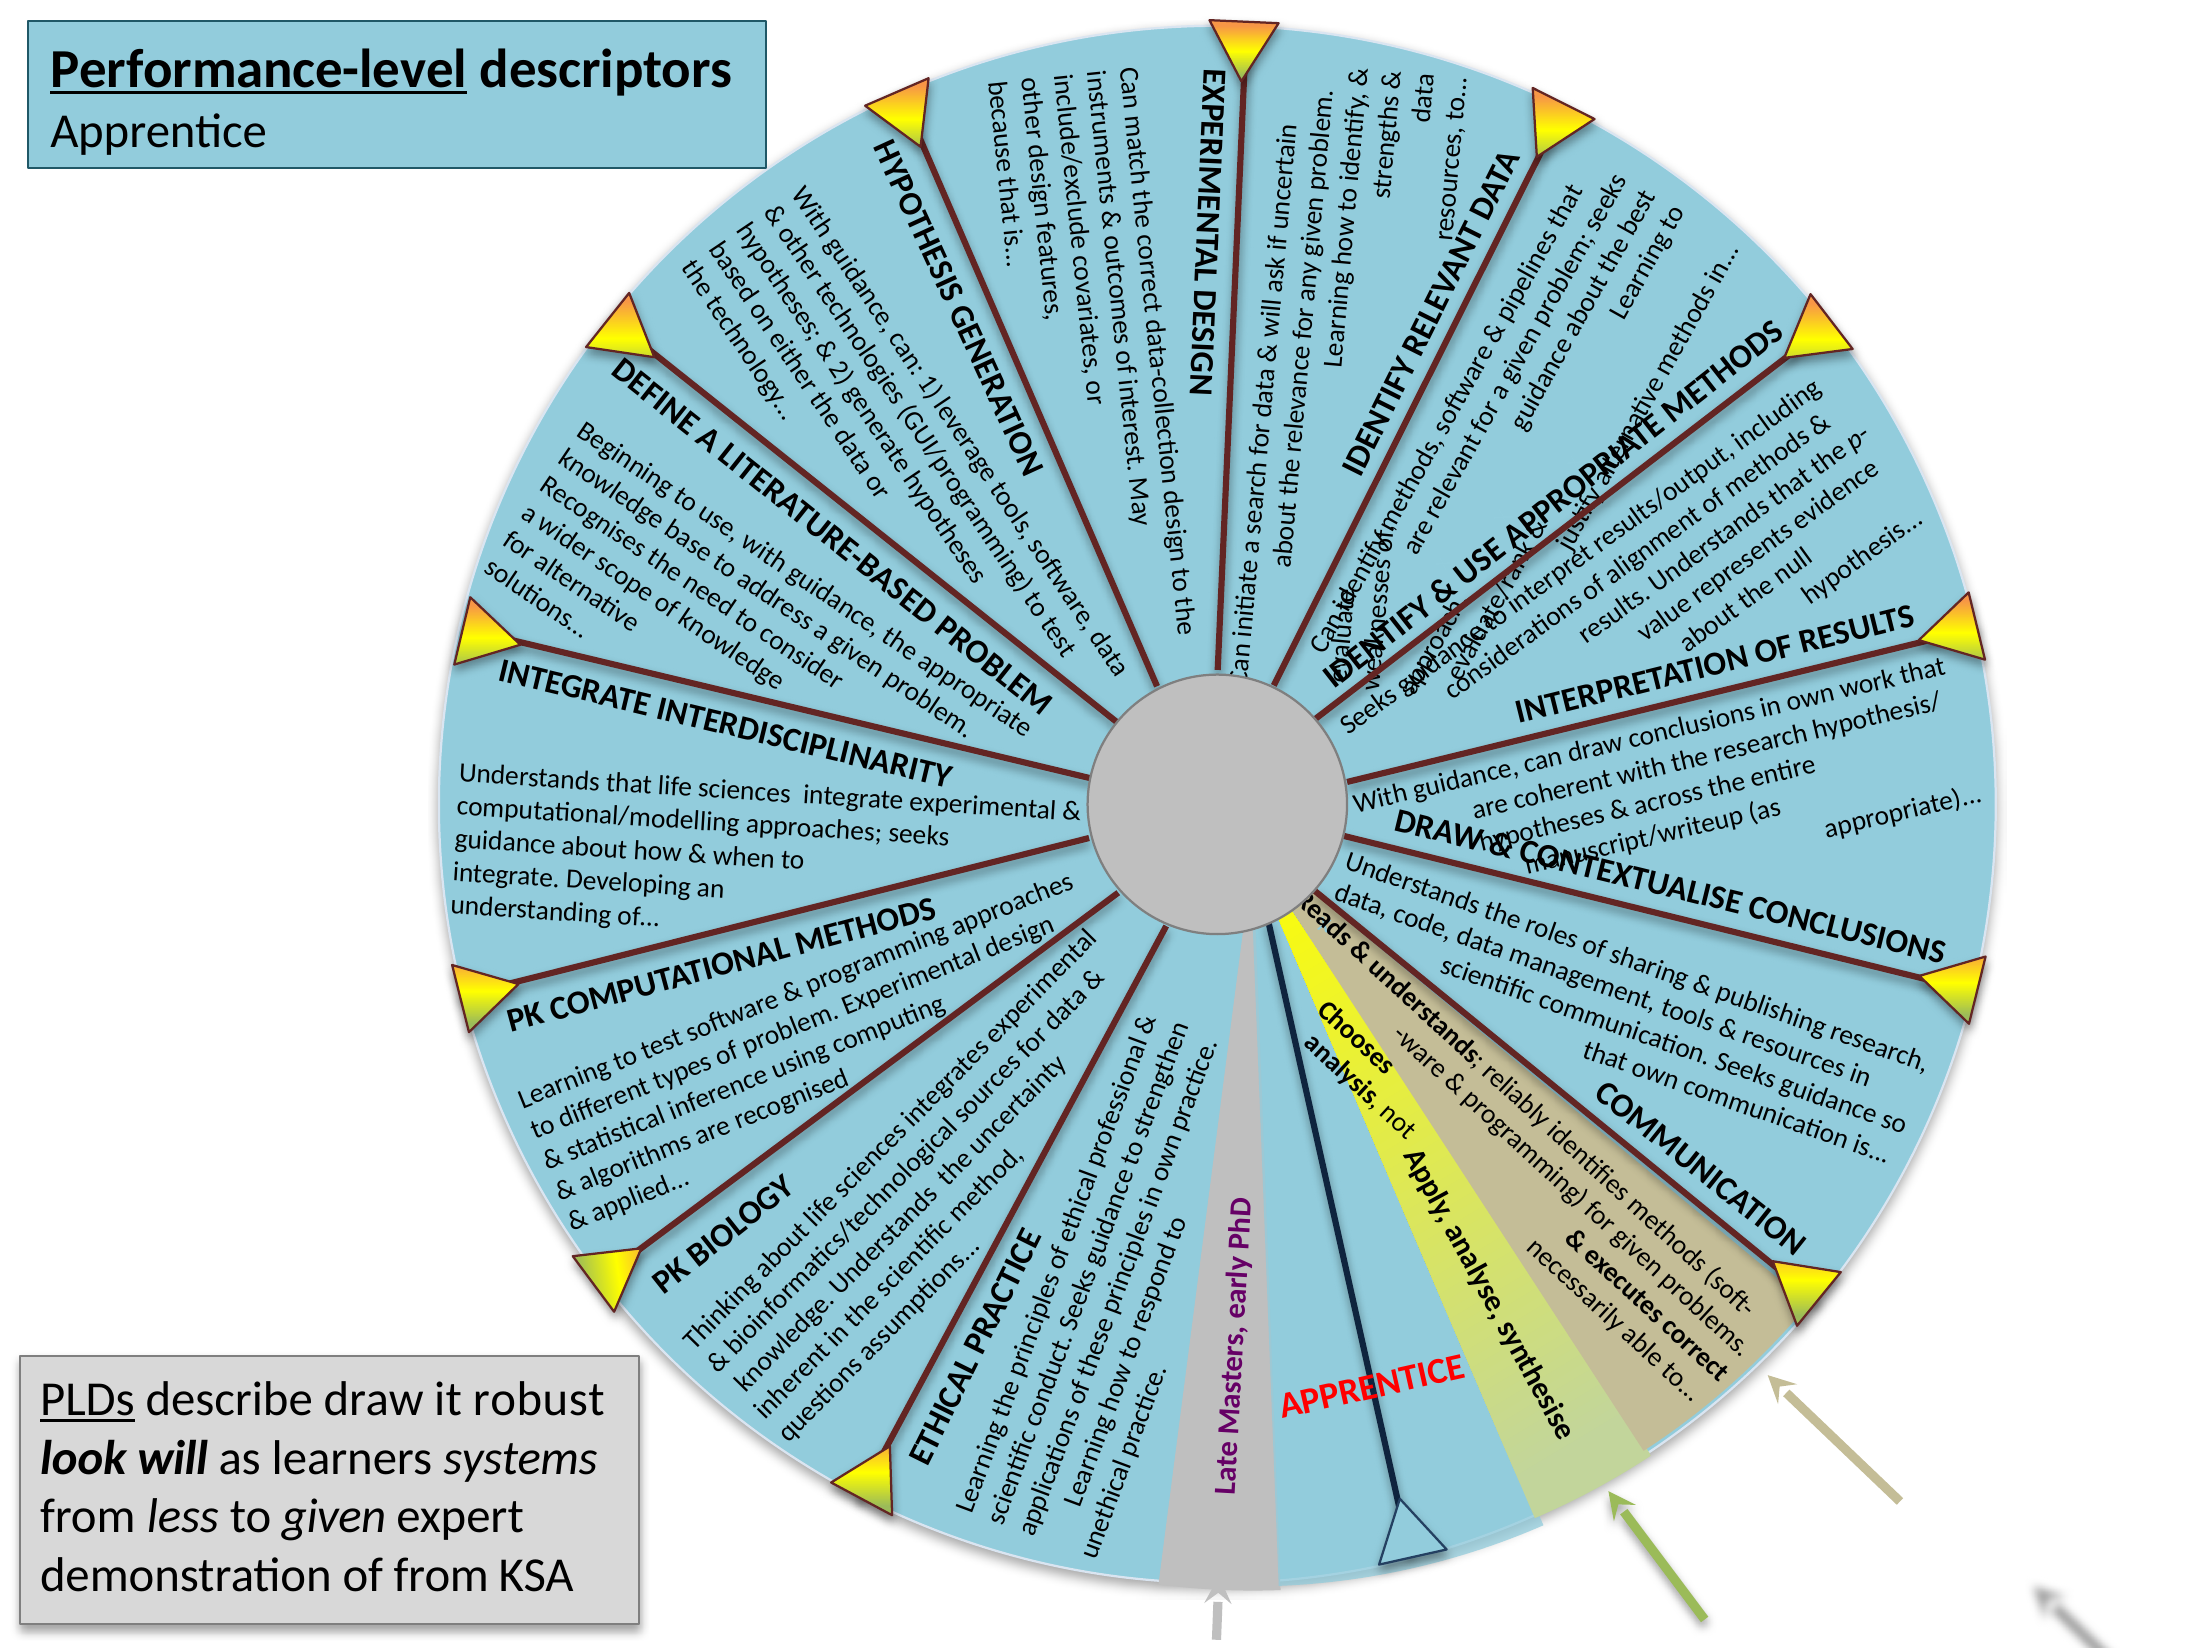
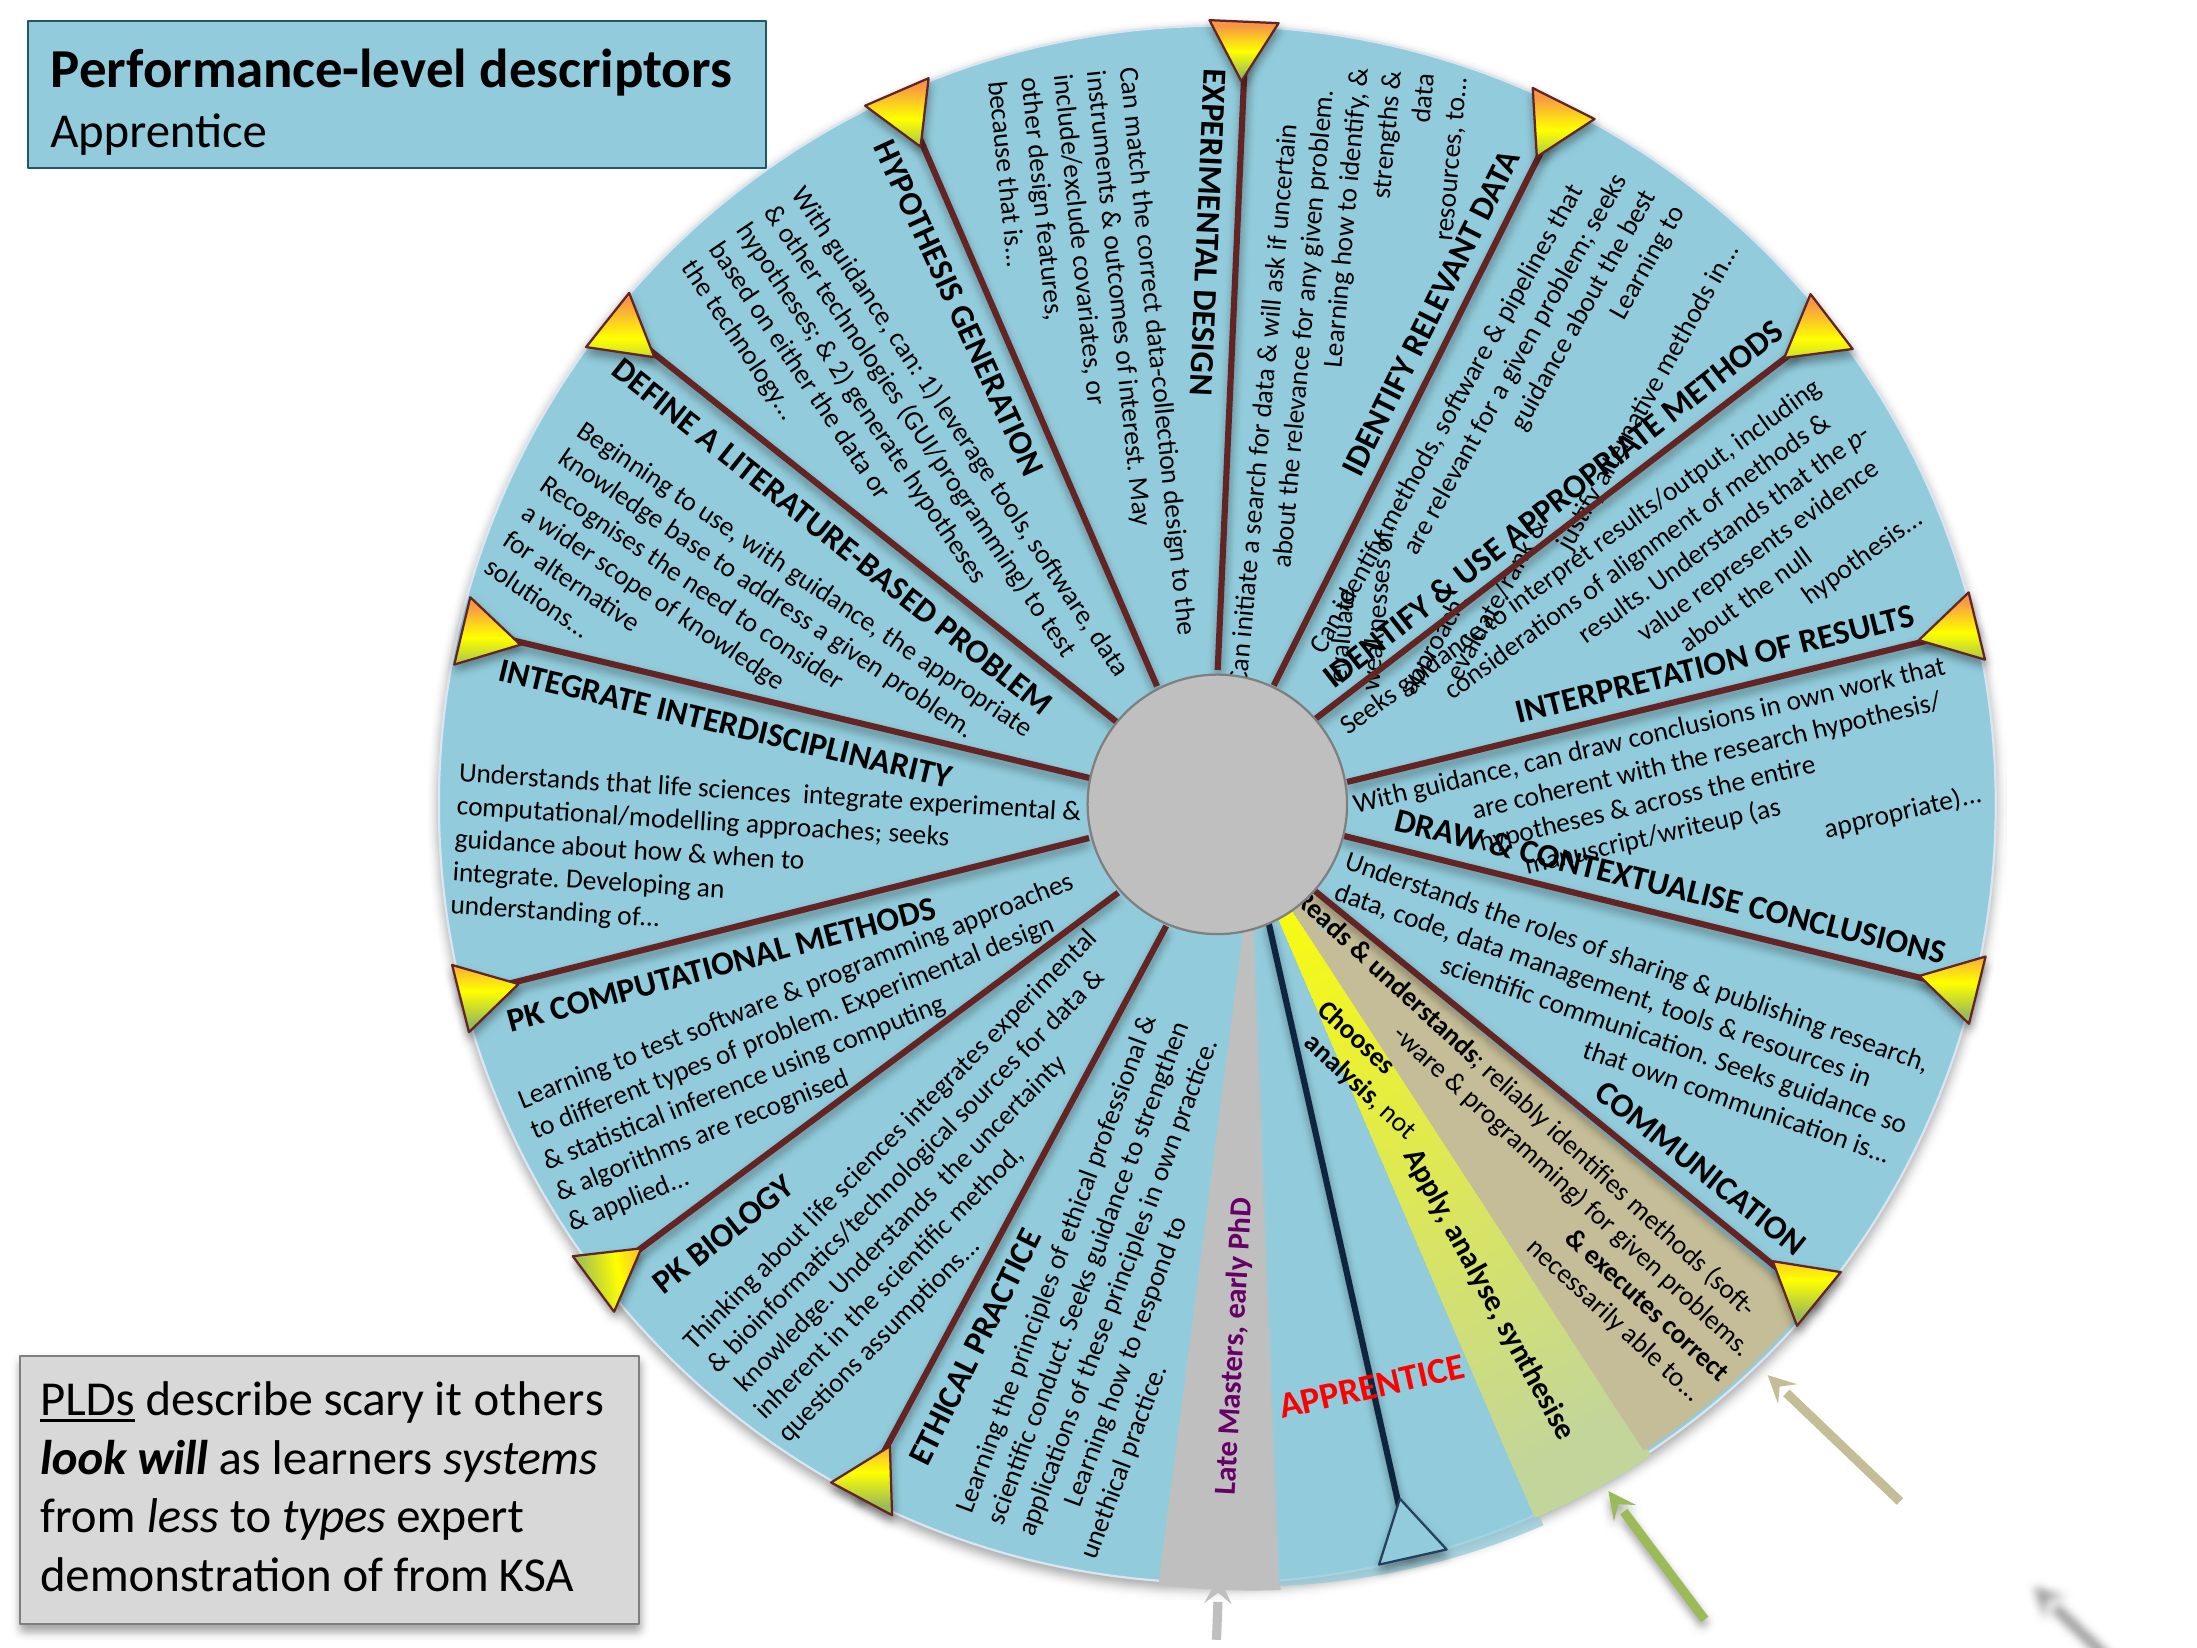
Performance-level underline: present -> none
describe draw: draw -> scary
robust: robust -> others
to given: given -> types
